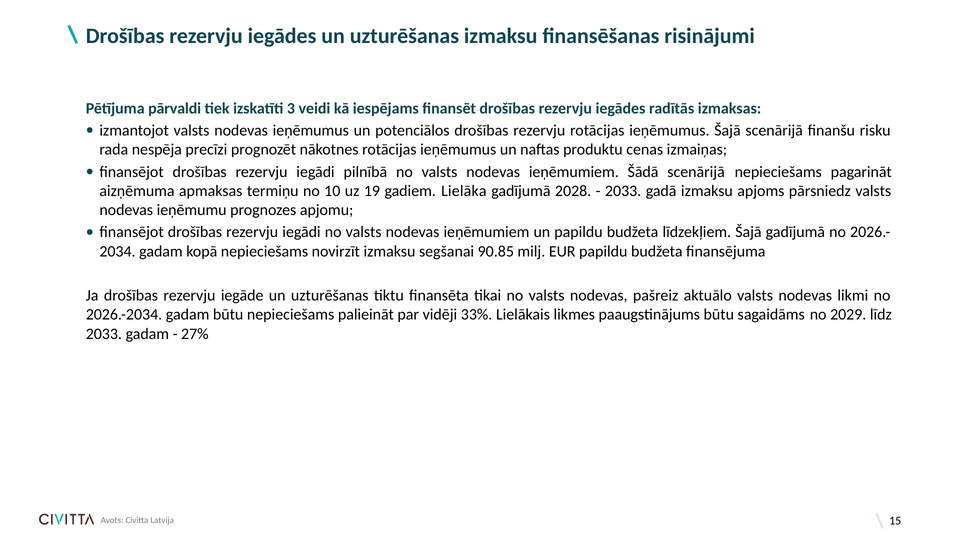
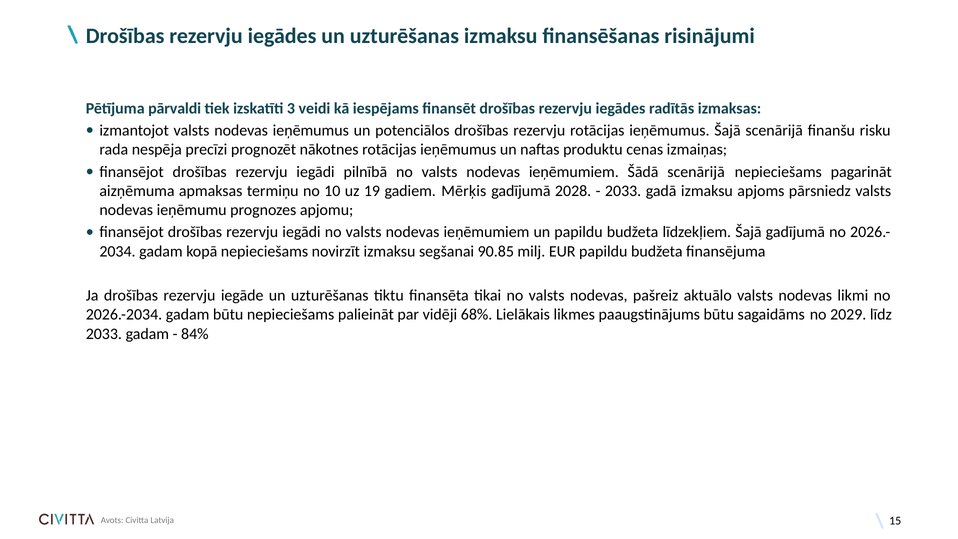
Lielāka: Lielāka -> Mērķis
33%: 33% -> 68%
27%: 27% -> 84%
